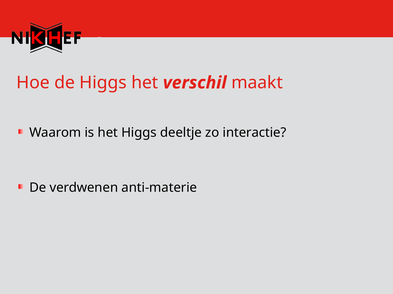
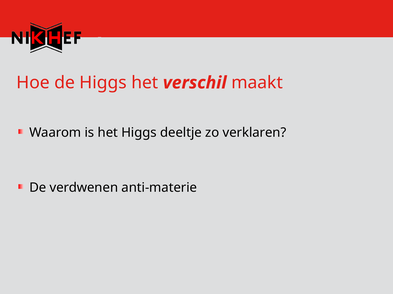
interactie: interactie -> verklaren
